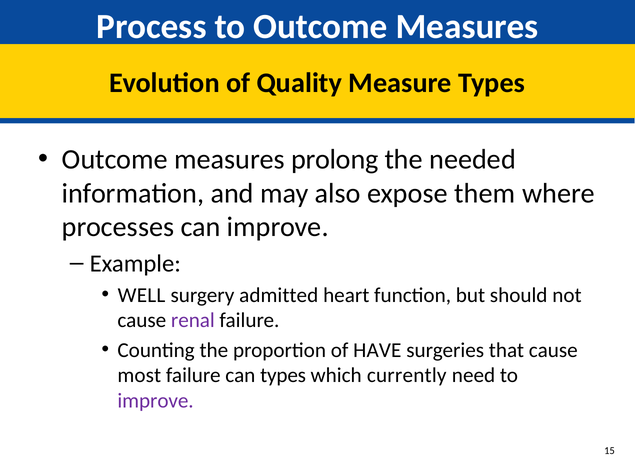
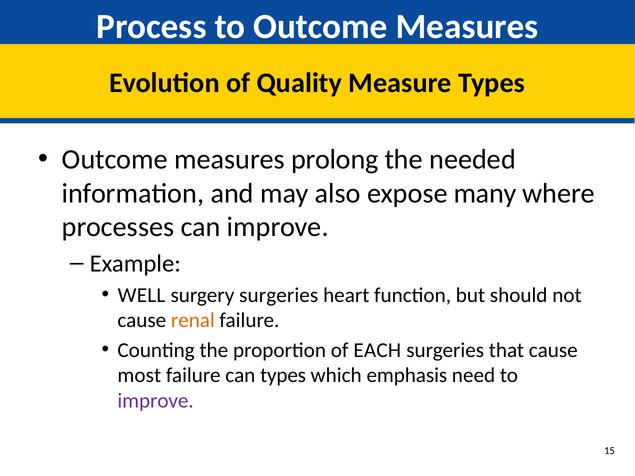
them: them -> many
surgery admitted: admitted -> surgeries
renal colour: purple -> orange
HAVE: HAVE -> EACH
currently: currently -> emphasis
